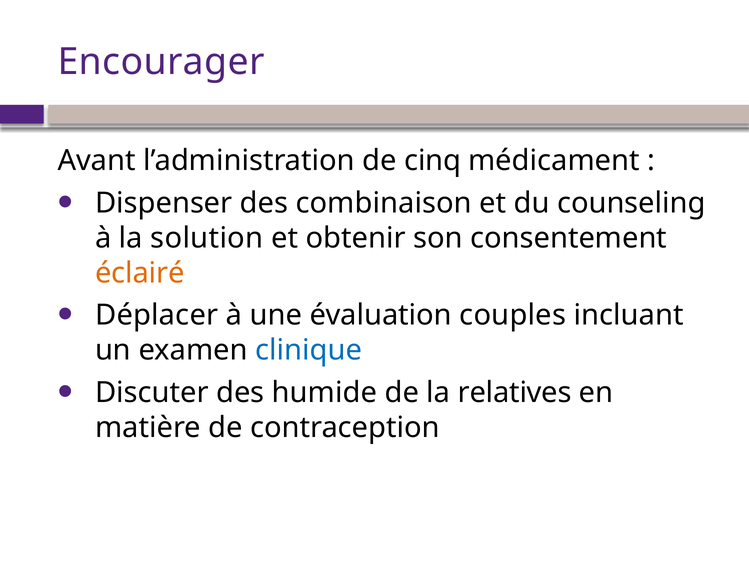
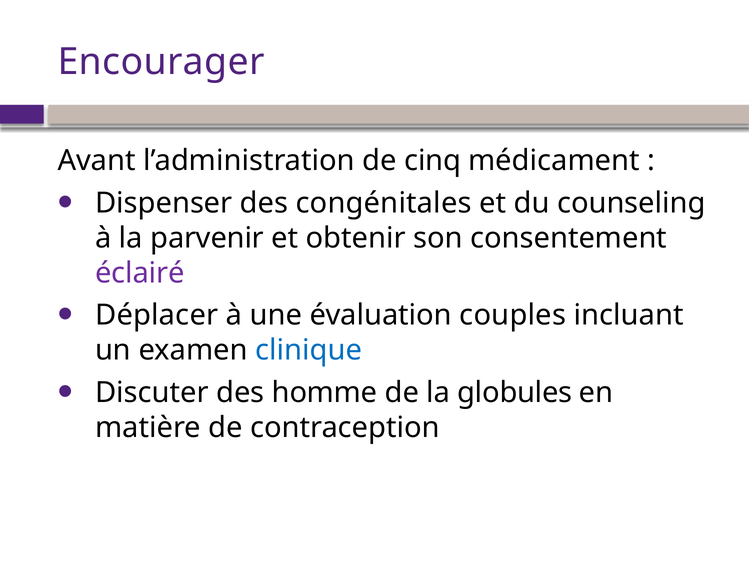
combinaison: combinaison -> congénitales
solution: solution -> parvenir
éclairé colour: orange -> purple
humide: humide -> homme
relatives: relatives -> globules
